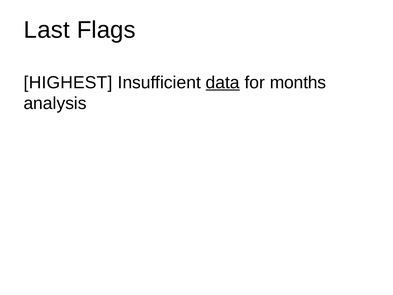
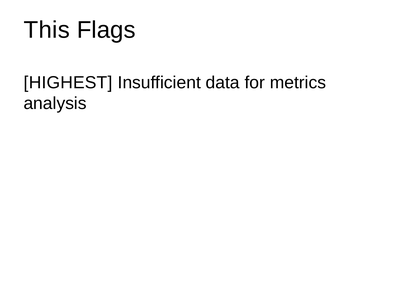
Last: Last -> This
data underline: present -> none
months: months -> metrics
